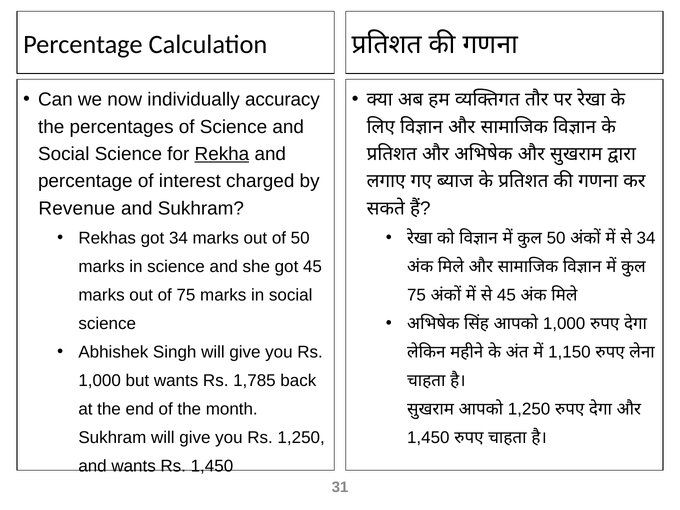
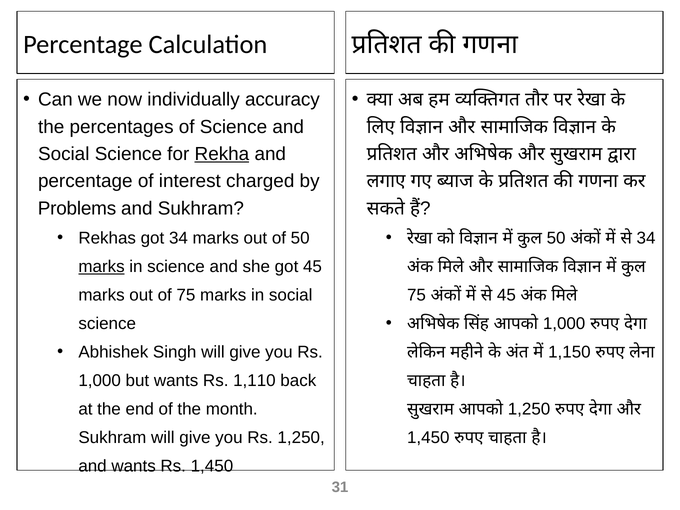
Revenue: Revenue -> Problems
marks at (102, 266) underline: none -> present
1,785: 1,785 -> 1,110
